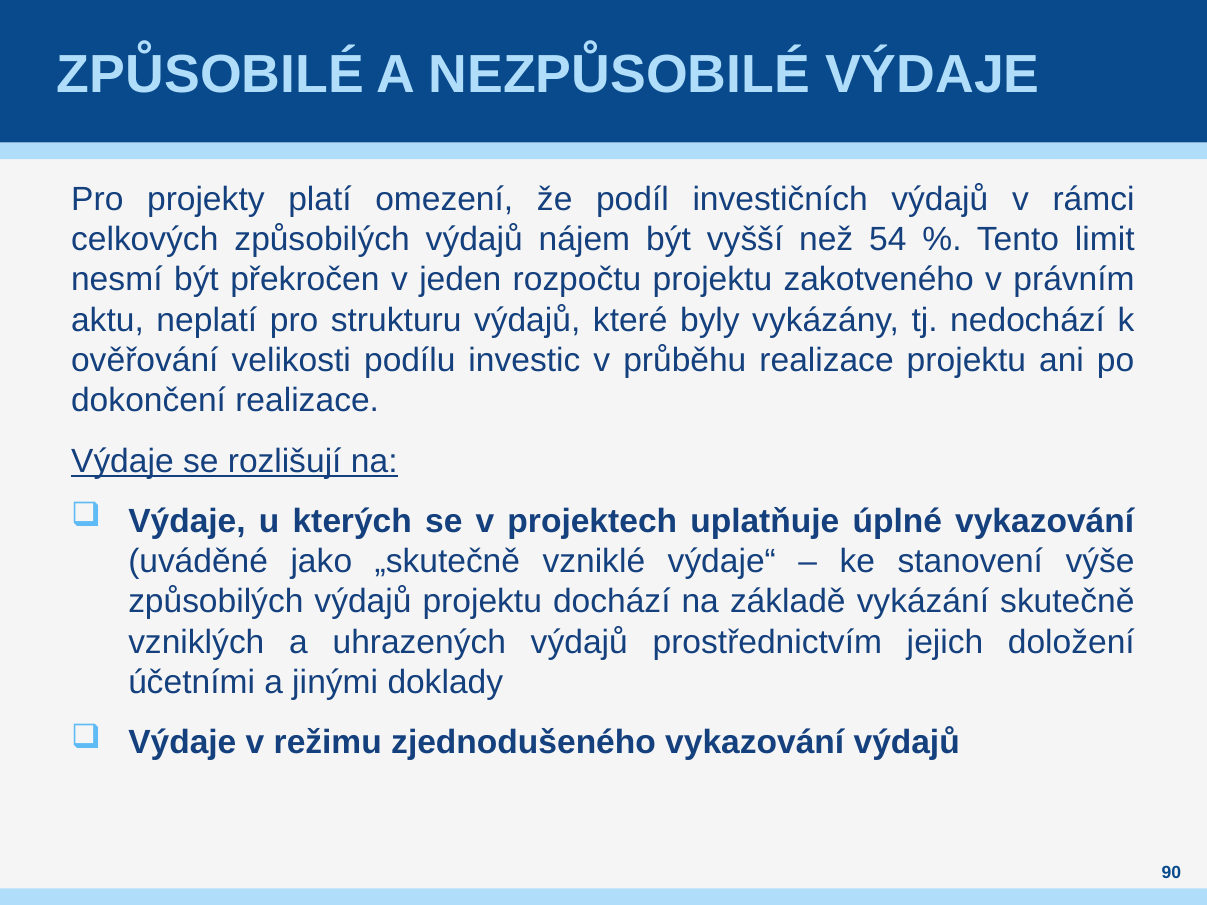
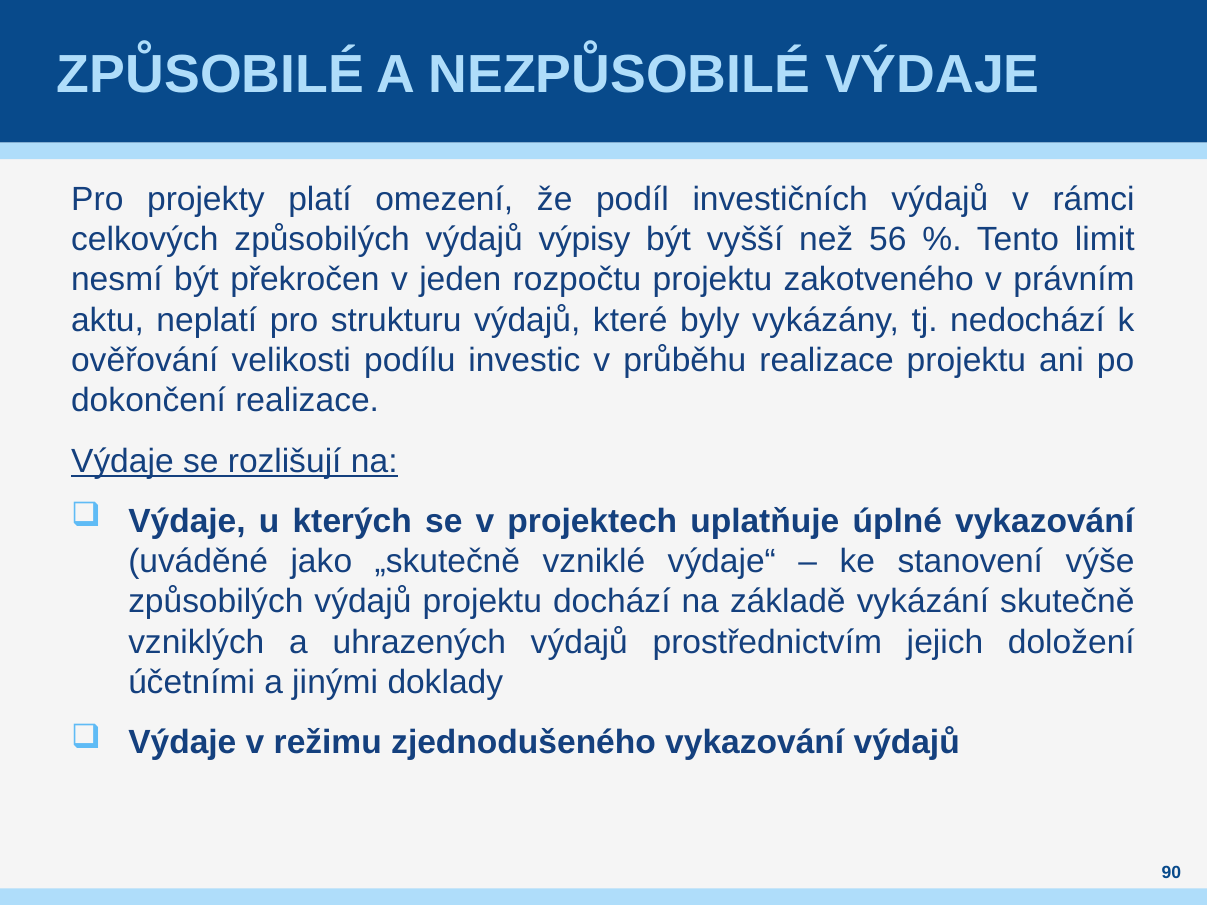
nájem: nájem -> výpisy
54: 54 -> 56
